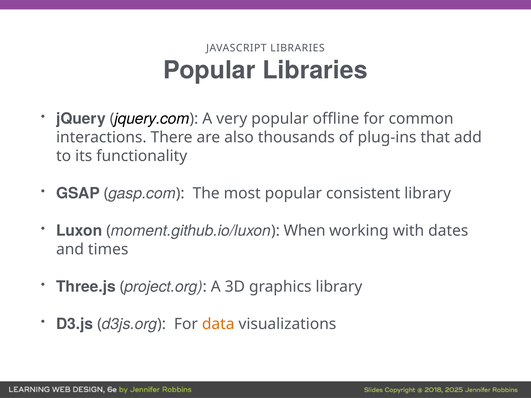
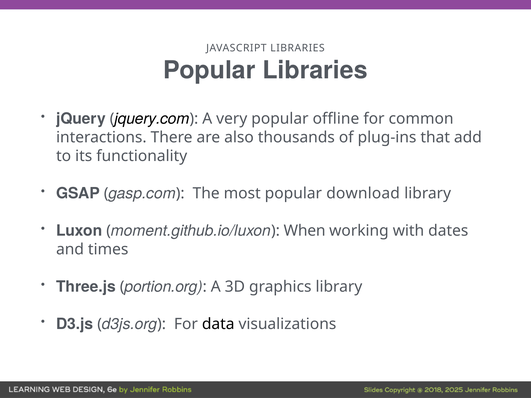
consistent: consistent -> download
project.org: project.org -> portion.org
data colour: orange -> black
